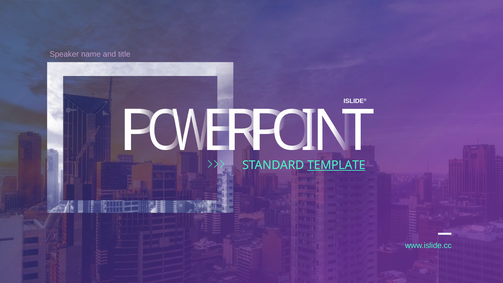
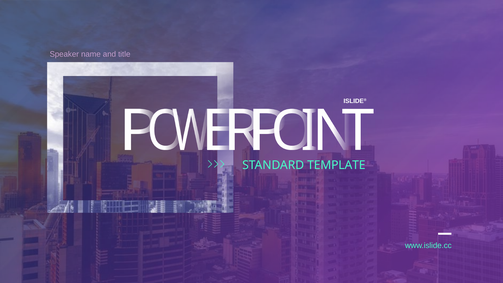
TEMPLATE underline: present -> none
